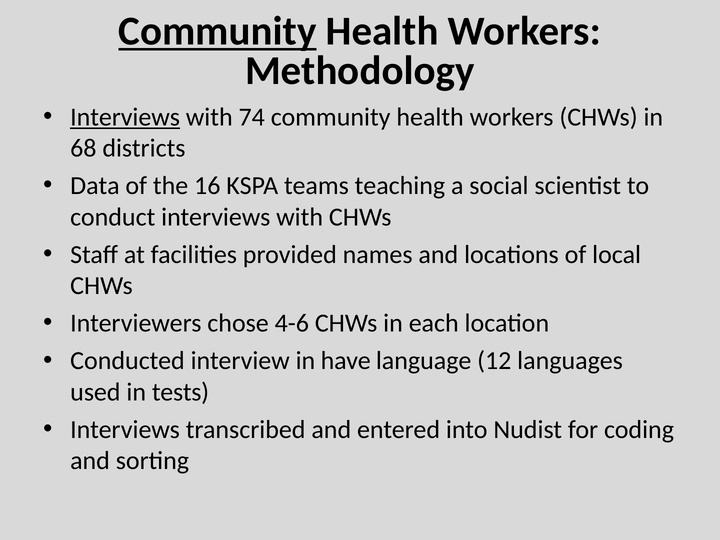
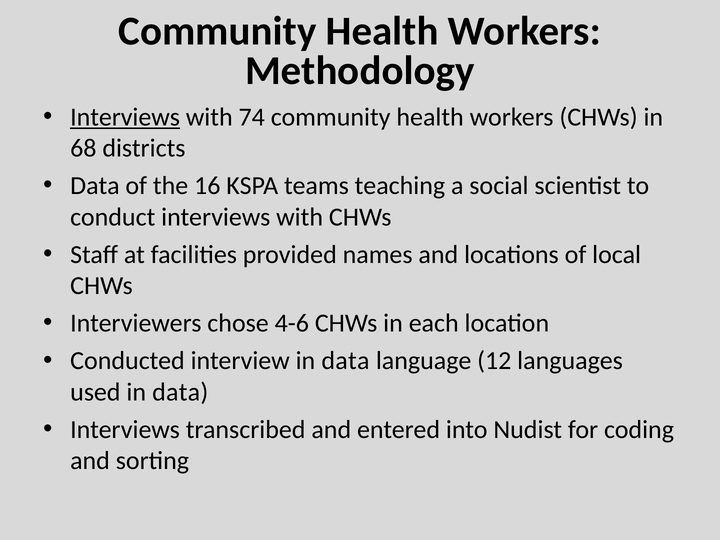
Community at (217, 31) underline: present -> none
interview in have: have -> data
used in tests: tests -> data
